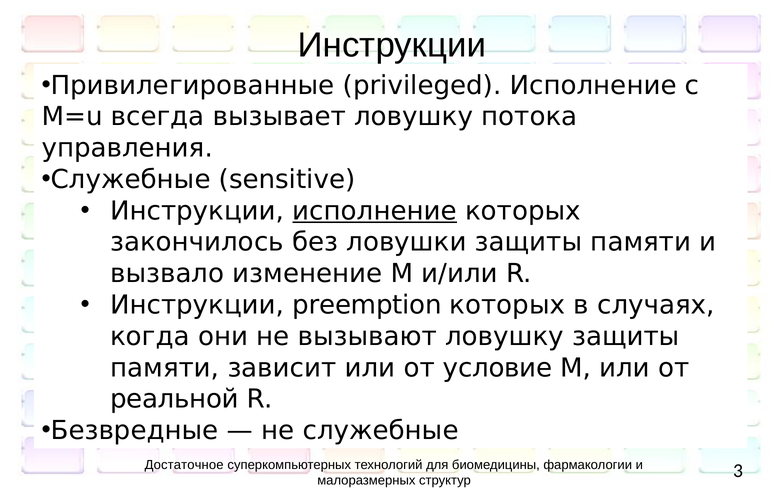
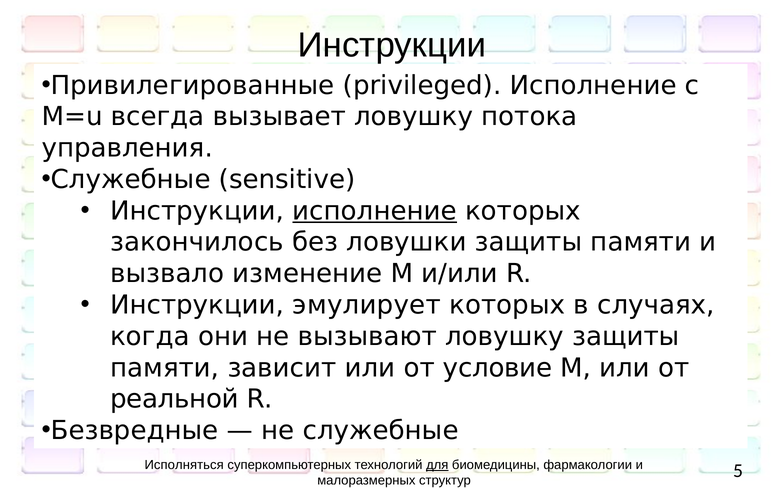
preemption: preemption -> эмулирует
Достаточное: Достаточное -> Исполняться
для underline: none -> present
3: 3 -> 5
